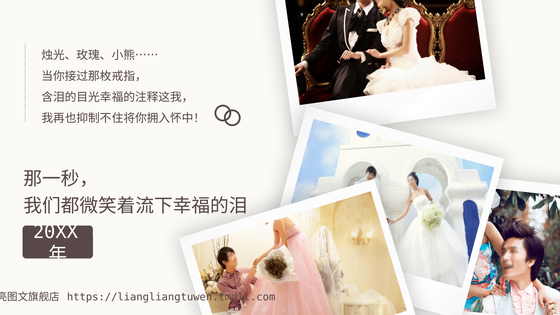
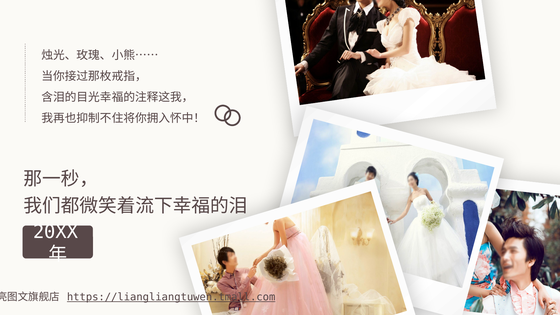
https://liangliangtuwen.tmall.com underline: none -> present
